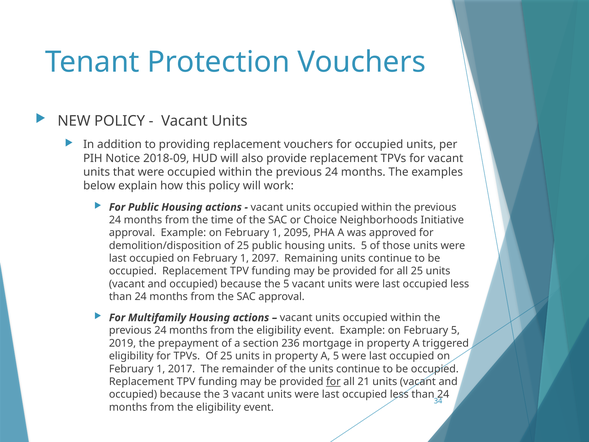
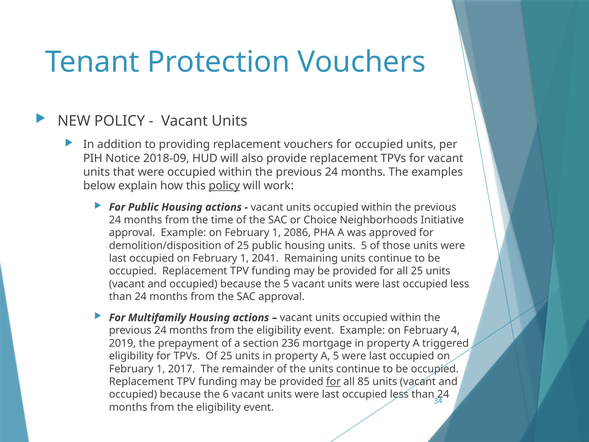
policy at (224, 186) underline: none -> present
2095: 2095 -> 2086
2097: 2097 -> 2041
February 5: 5 -> 4
21: 21 -> 85
3: 3 -> 6
